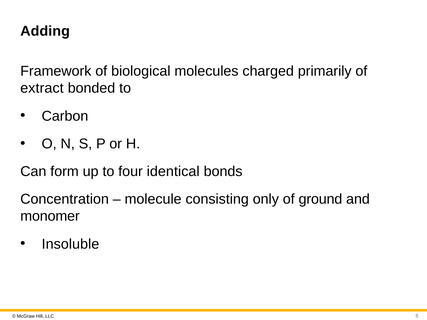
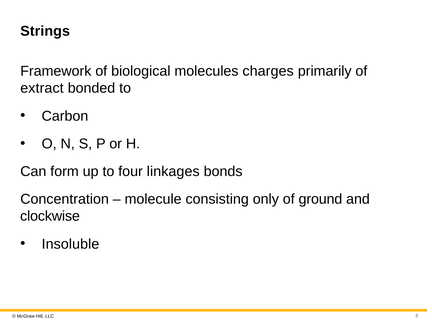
Adding: Adding -> Strings
charged: charged -> charges
identical: identical -> linkages
monomer: monomer -> clockwise
